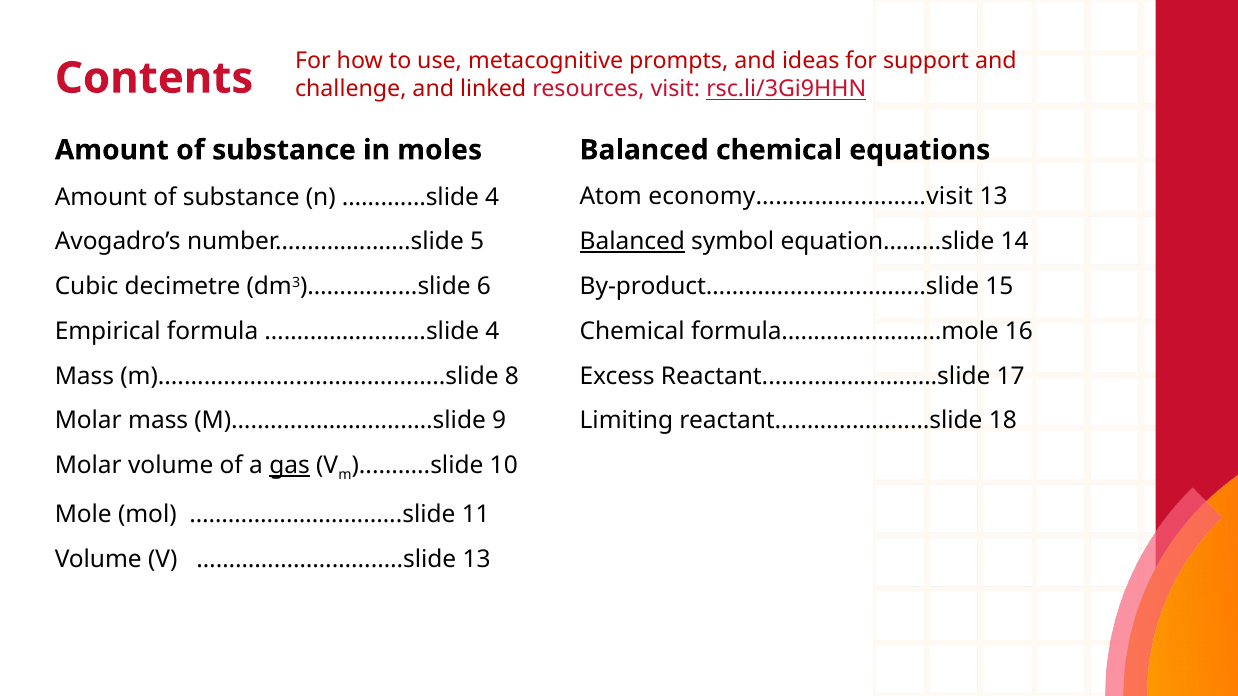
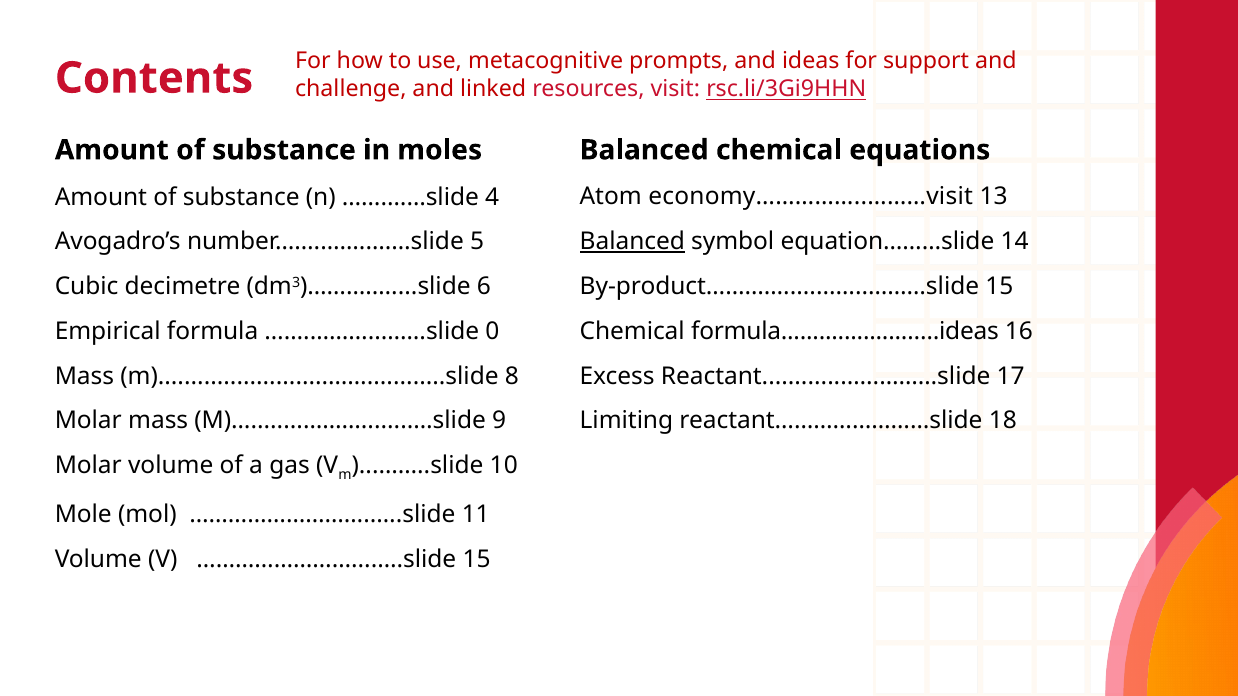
…….………..…….slide 4: 4 -> 0
formula...................……mole: formula...................……mole -> formula...................……ideas
gas underline: present -> none
……………………....….slide 13: 13 -> 15
